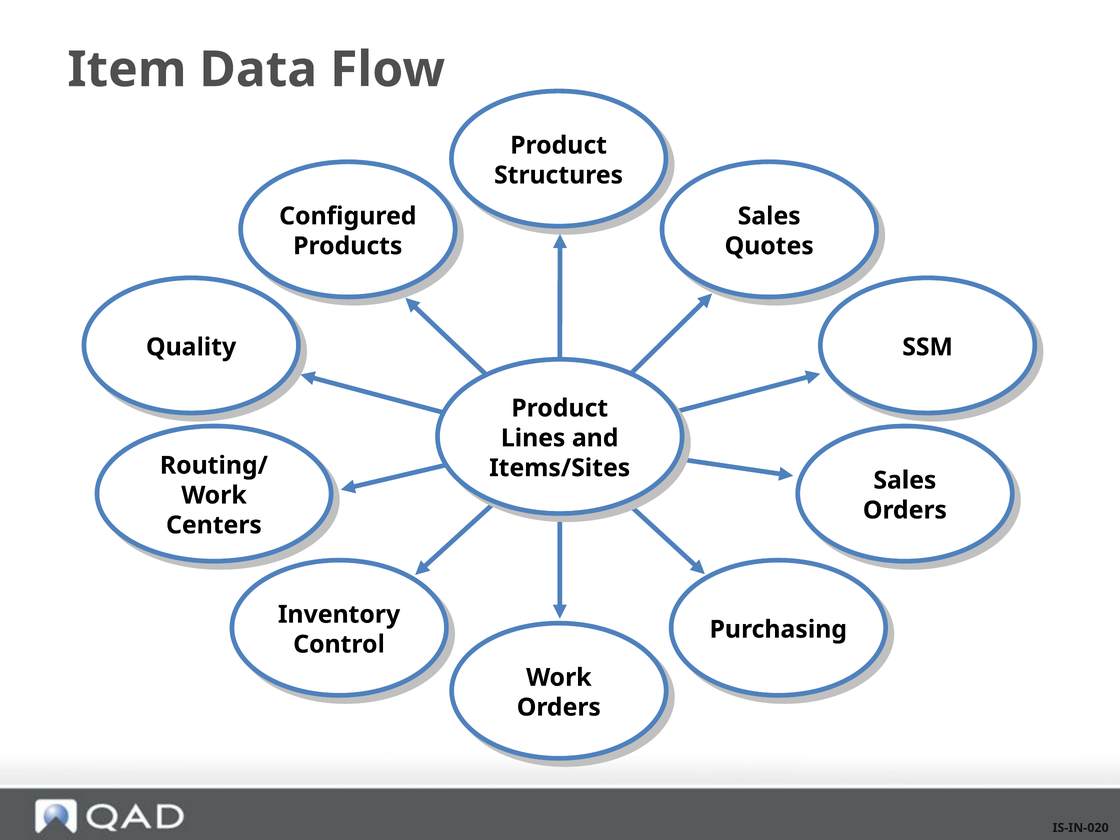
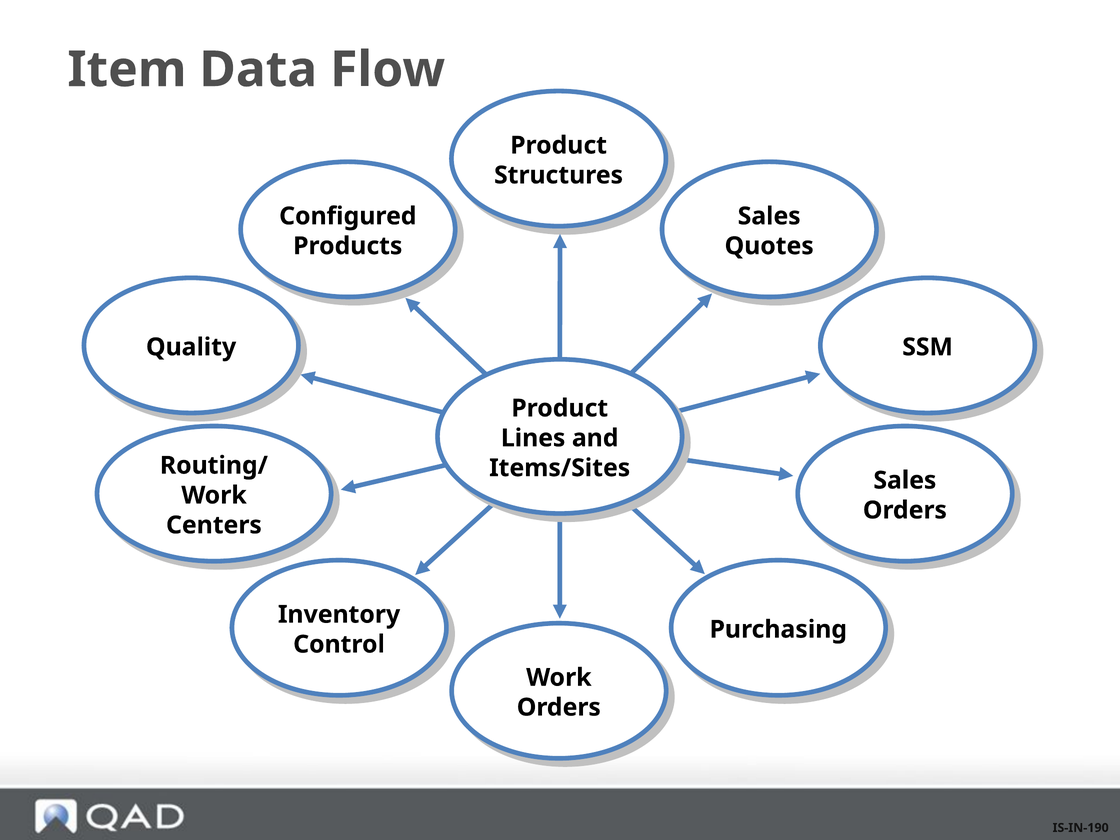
IS-IN-020: IS-IN-020 -> IS-IN-190
